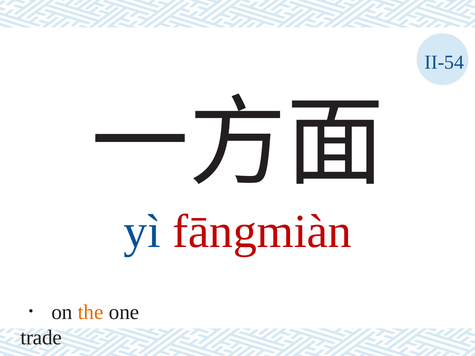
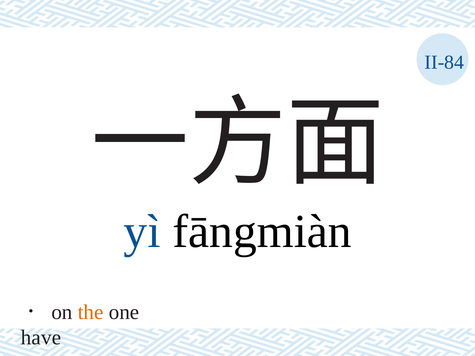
II-54: II-54 -> II-84
fāngmiàn colour: red -> black
trade: trade -> have
